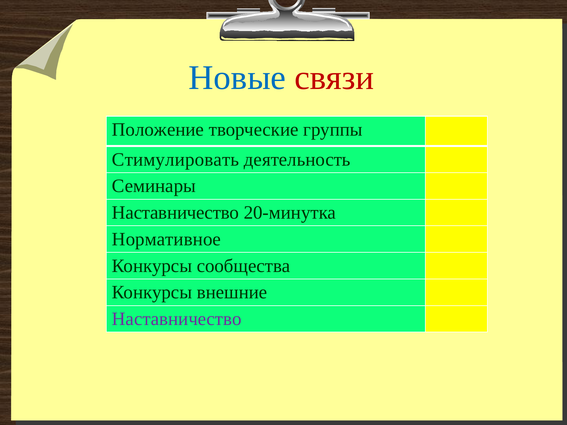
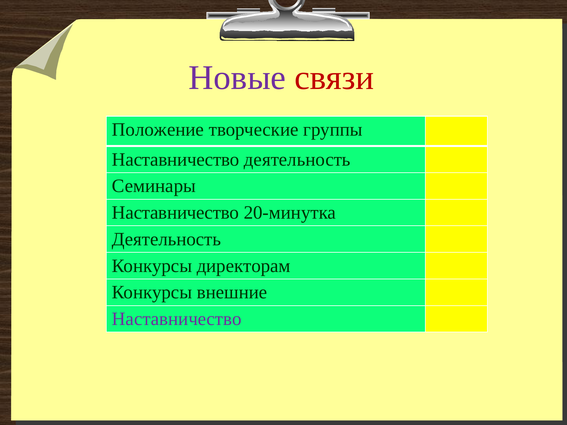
Новые colour: blue -> purple
Стимулировать at (176, 160): Стимулировать -> Наставничество
Нормативное at (166, 239): Нормативное -> Деятельность
сообщества: сообщества -> директорам
